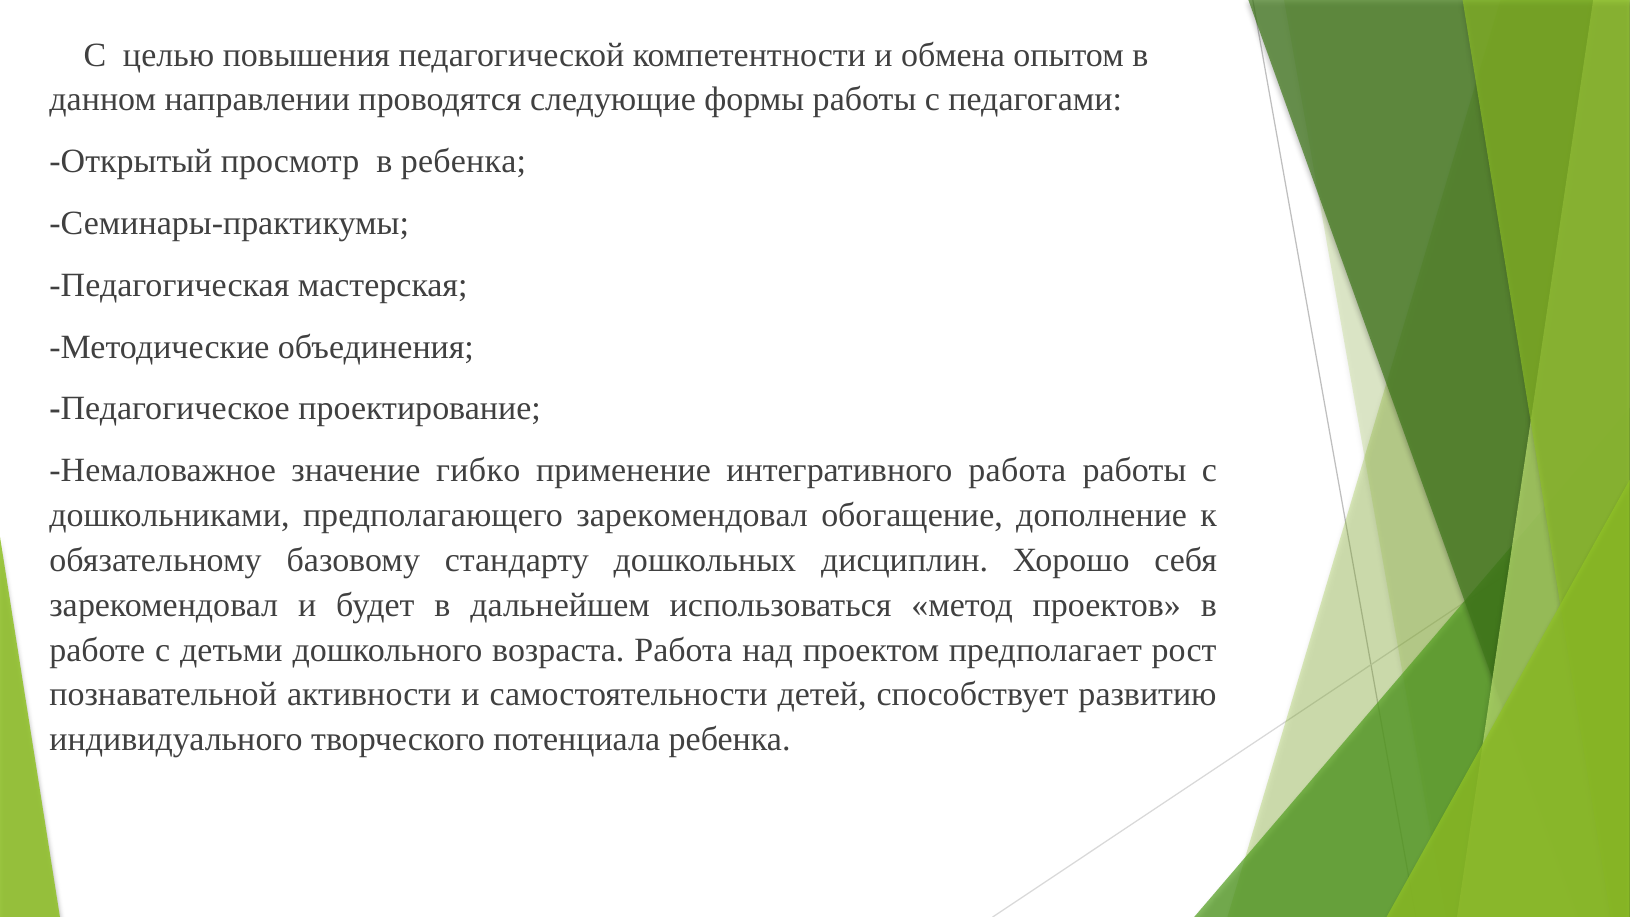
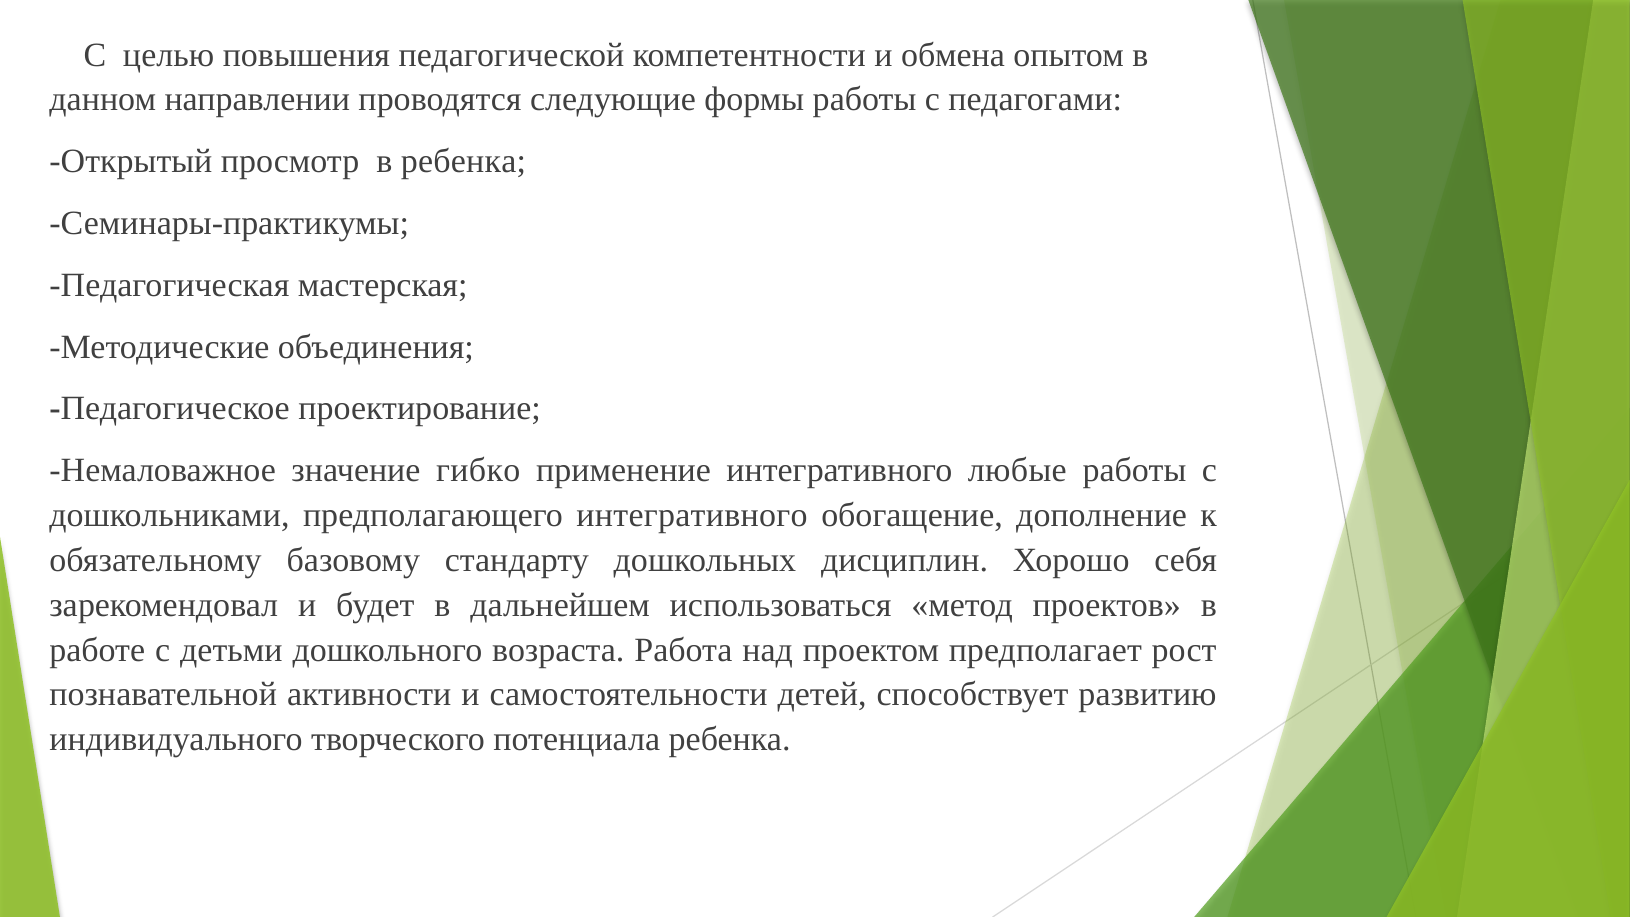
интегративного работа: работа -> любые
предполагающего зарекомендовал: зарекомендовал -> интегративного
